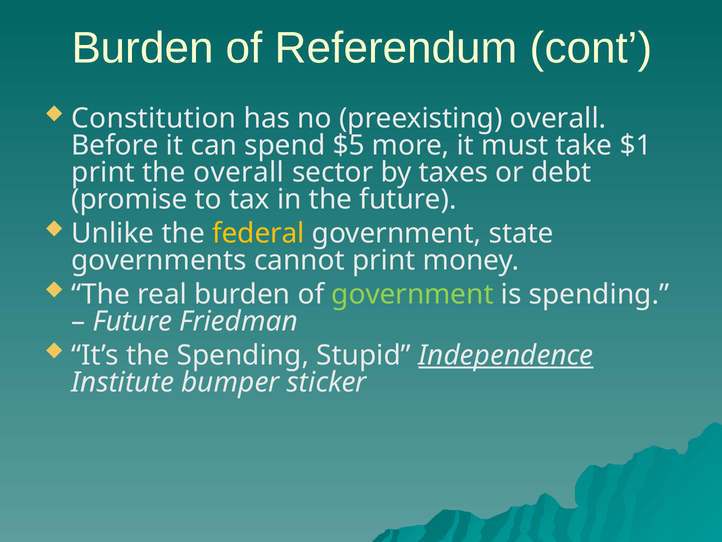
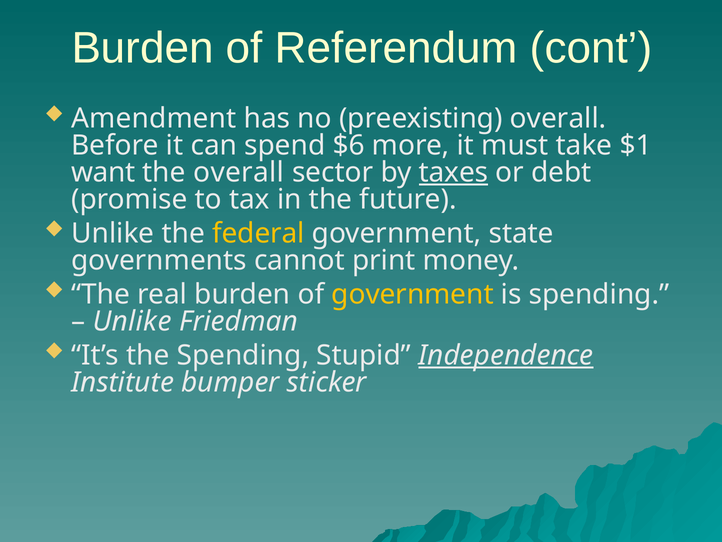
Constitution: Constitution -> Amendment
$5: $5 -> $6
print at (103, 172): print -> want
taxes underline: none -> present
government at (413, 294) colour: light green -> yellow
Future at (132, 321): Future -> Unlike
